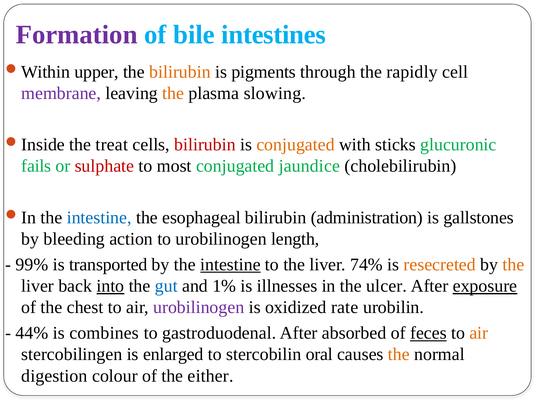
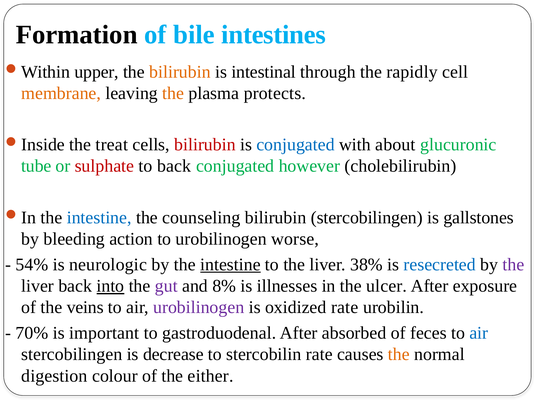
Formation colour: purple -> black
pigments: pigments -> intestinal
membrane colour: purple -> orange
slowing: slowing -> protects
conjugated at (296, 145) colour: orange -> blue
sticks: sticks -> about
fails: fails -> tube
to most: most -> back
jaundice: jaundice -> however
esophageal: esophageal -> counseling
bilirubin administration: administration -> stercobilingen
length: length -> worse
99%: 99% -> 54%
transported: transported -> neurologic
74%: 74% -> 38%
resecreted colour: orange -> blue
the at (513, 265) colour: orange -> purple
gut colour: blue -> purple
1%: 1% -> 8%
exposure underline: present -> none
chest: chest -> veins
44%: 44% -> 70%
combines: combines -> important
feces underline: present -> none
air at (479, 333) colour: orange -> blue
enlarged: enlarged -> decrease
stercobilin oral: oral -> rate
